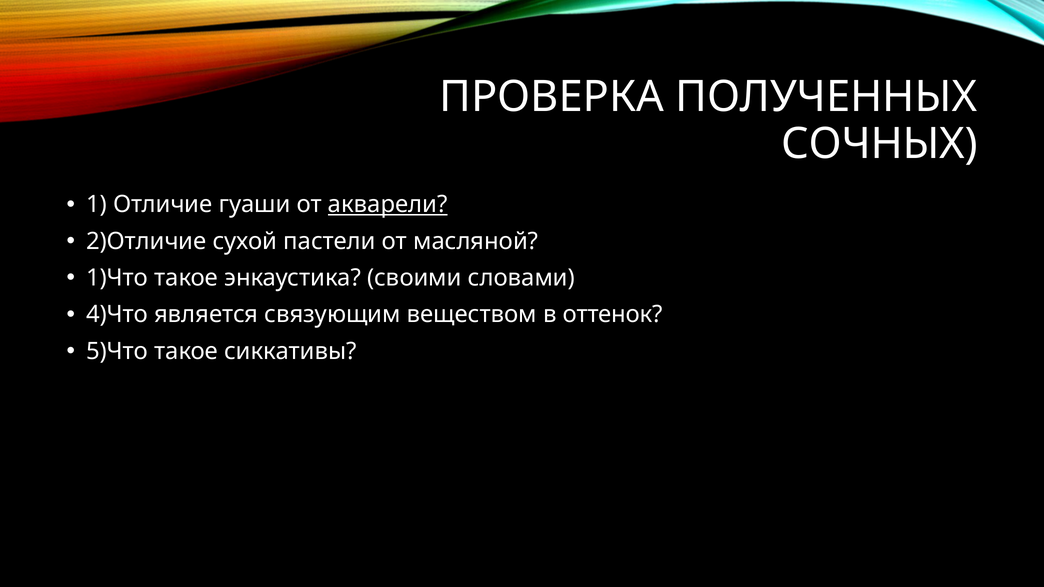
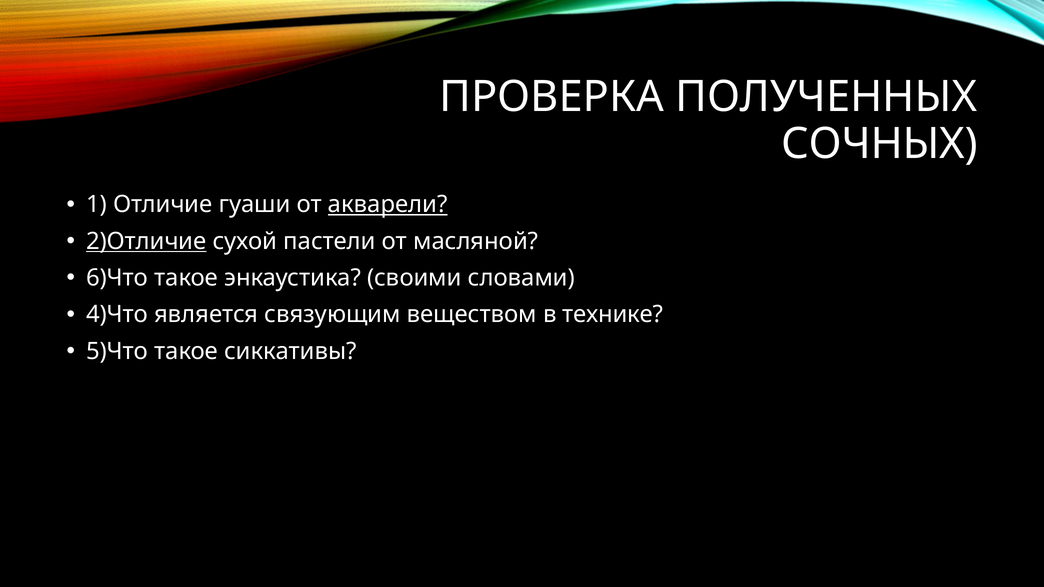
2)Отличие underline: none -> present
1)Что: 1)Что -> 6)Что
оттенок: оттенок -> технике
